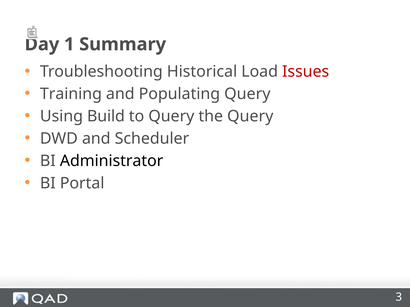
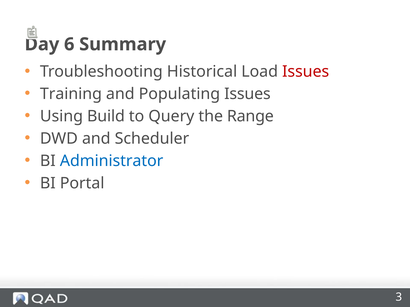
1: 1 -> 6
Populating Query: Query -> Issues
the Query: Query -> Range
Administrator colour: black -> blue
